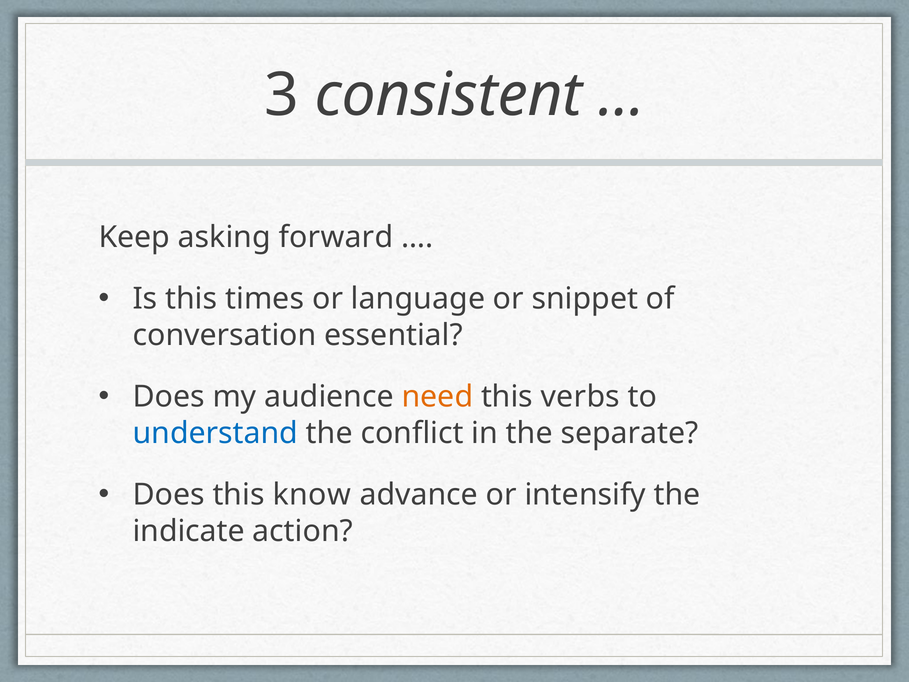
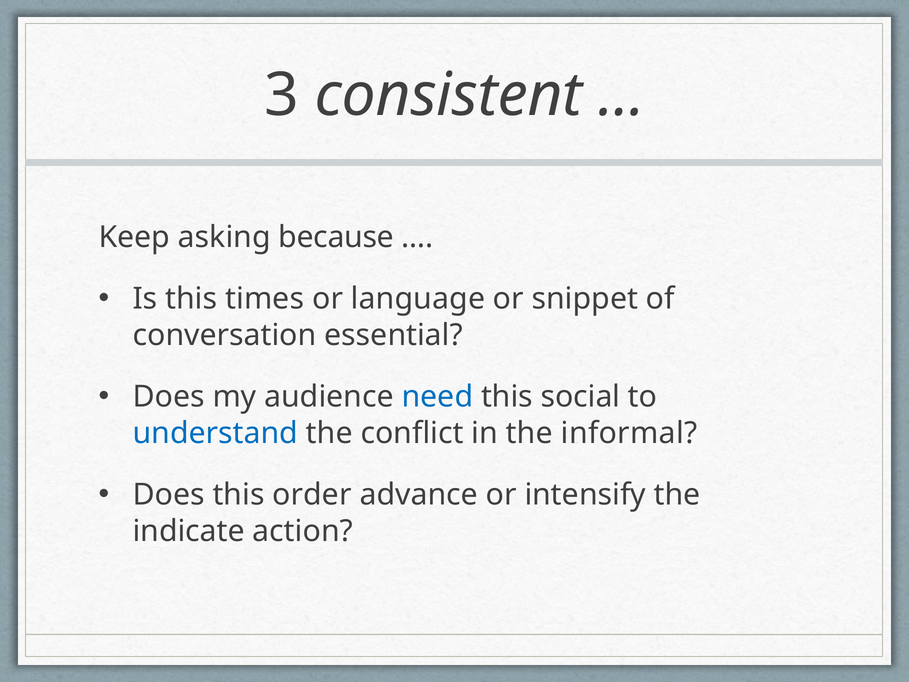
forward: forward -> because
need colour: orange -> blue
verbs: verbs -> social
separate: separate -> informal
know: know -> order
